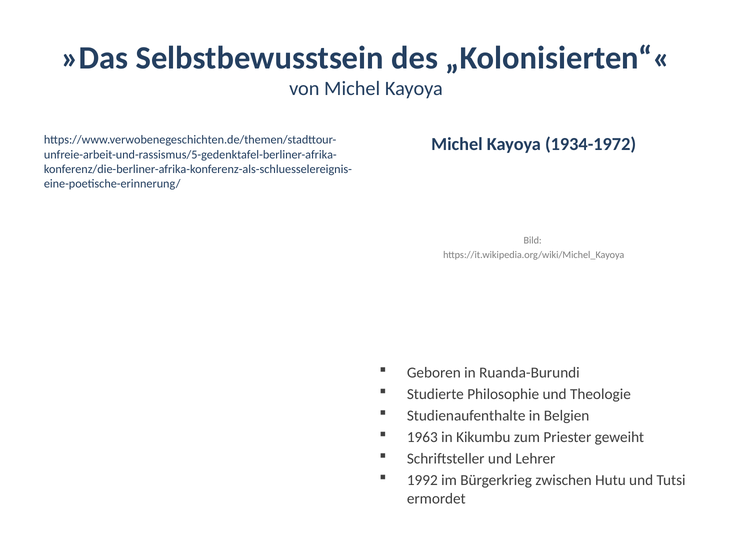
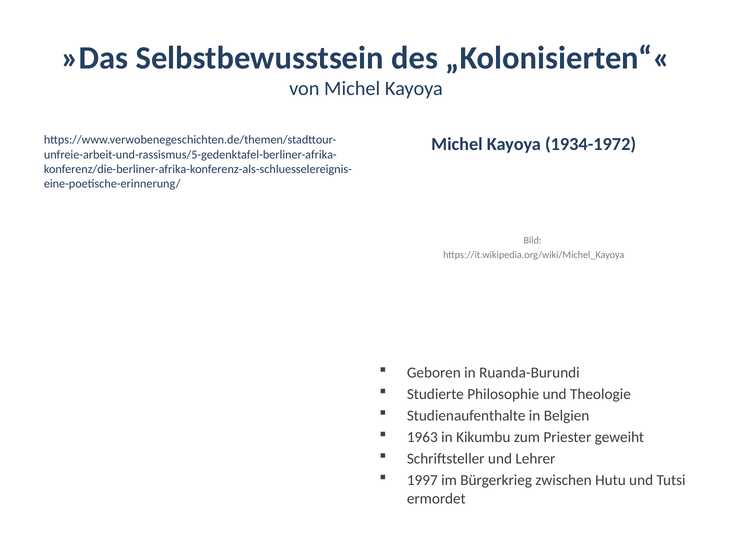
1992: 1992 -> 1997
